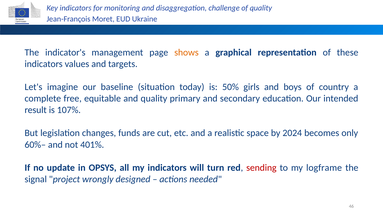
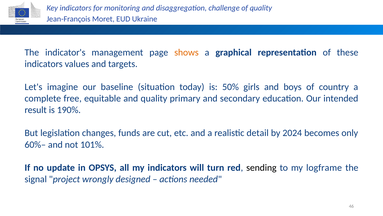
107%: 107% -> 190%
space: space -> detail
401%: 401% -> 101%
sending colour: red -> black
